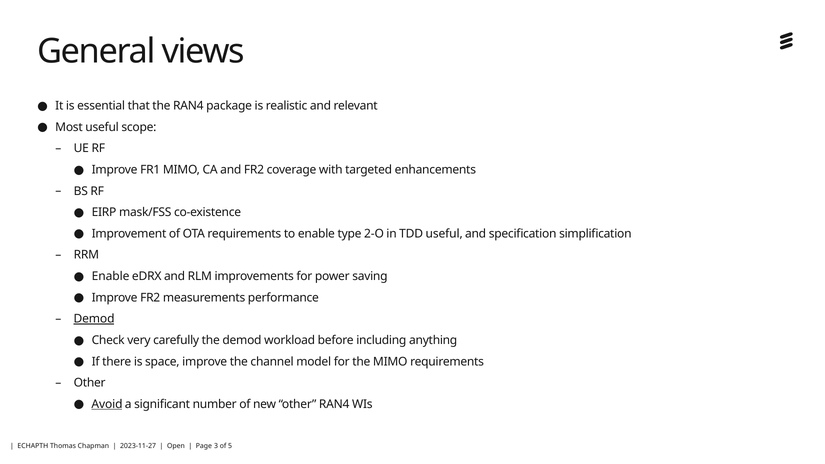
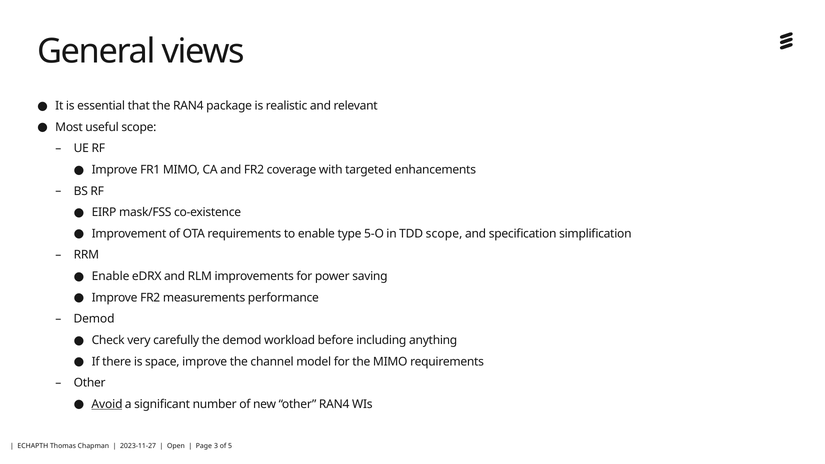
2-O: 2-O -> 5-O
TDD useful: useful -> scope
Demod at (94, 319) underline: present -> none
